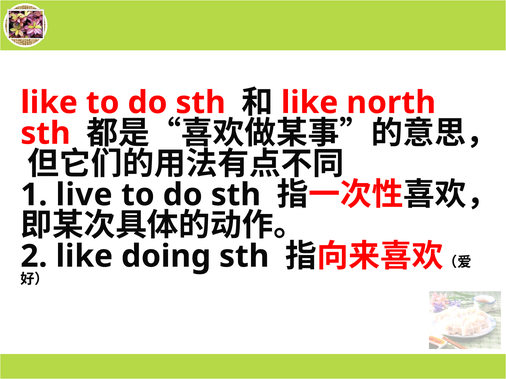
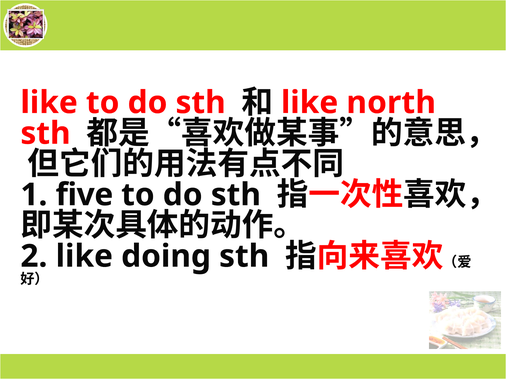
live: live -> five
